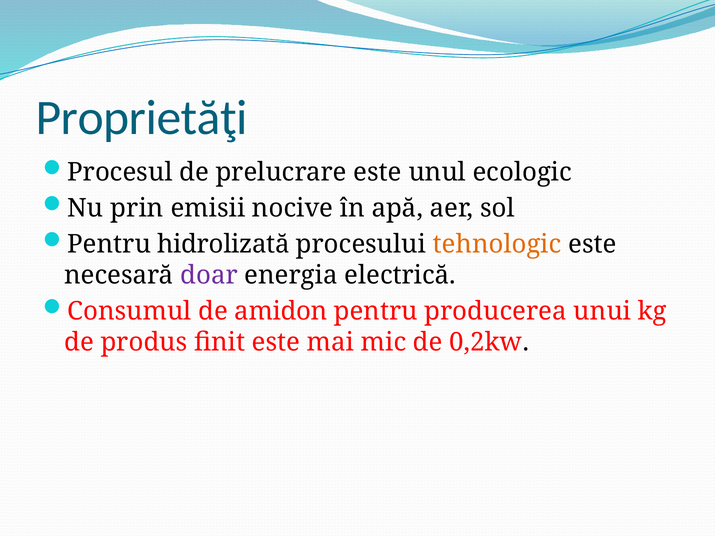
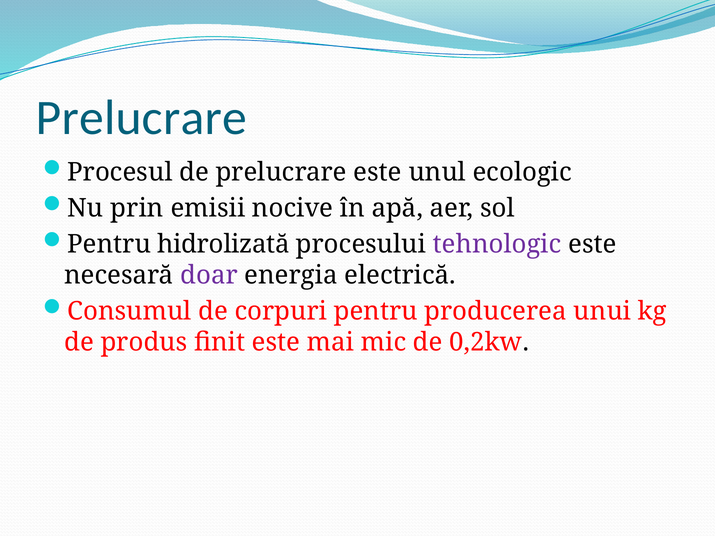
Proprietăţi at (142, 118): Proprietăţi -> Prelucrare
tehnologic colour: orange -> purple
amidon: amidon -> corpuri
